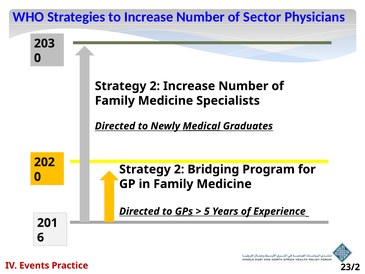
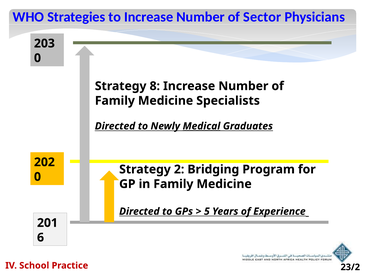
2 at (155, 86): 2 -> 8
GPs underline: present -> none
Events: Events -> School
